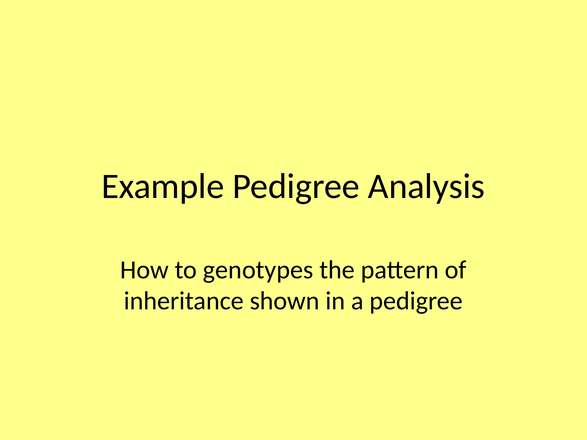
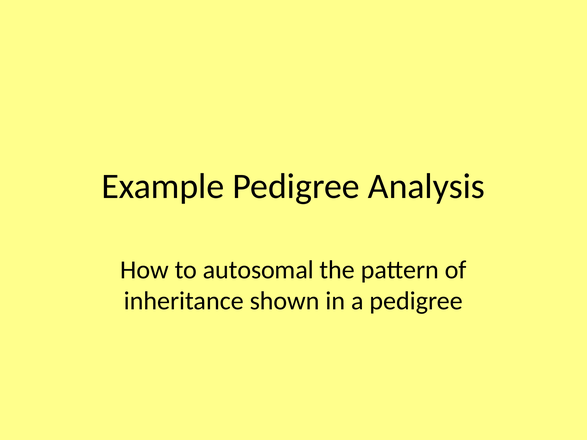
genotypes: genotypes -> autosomal
